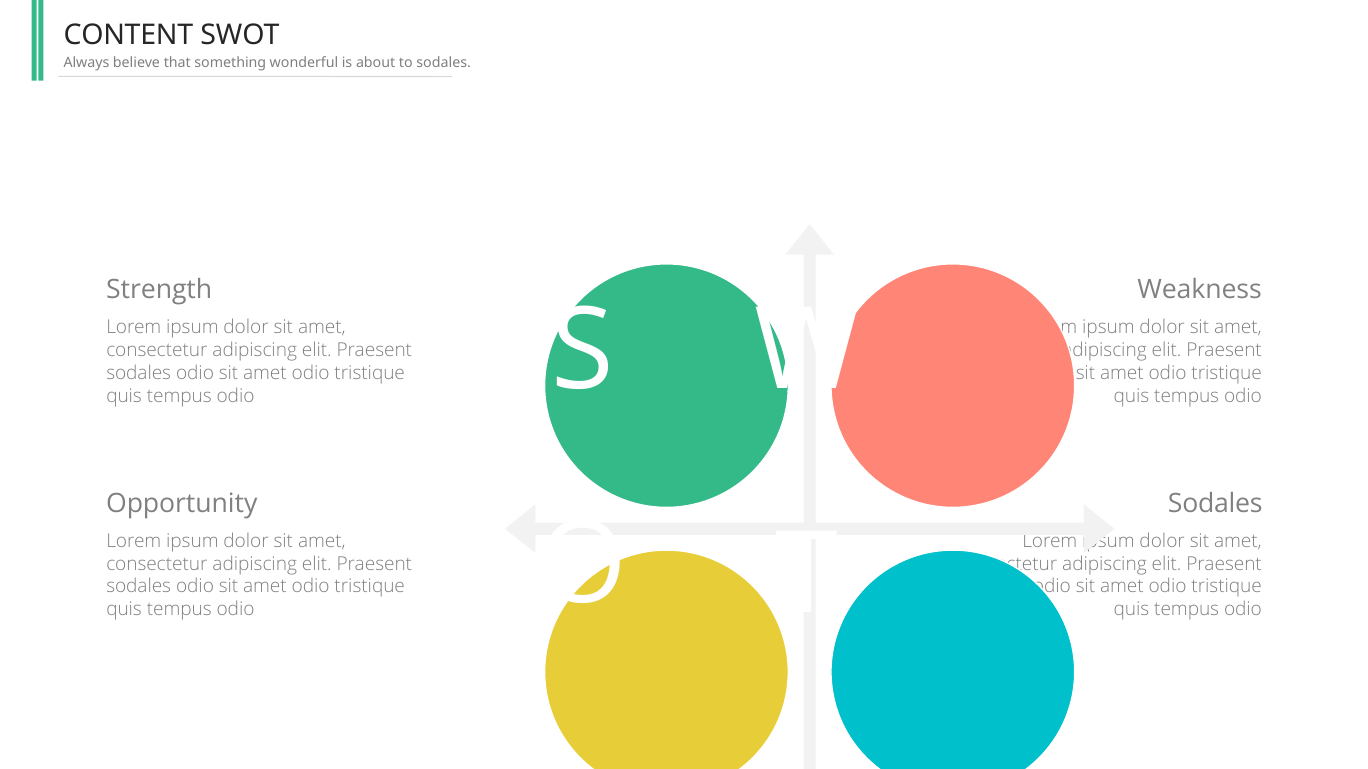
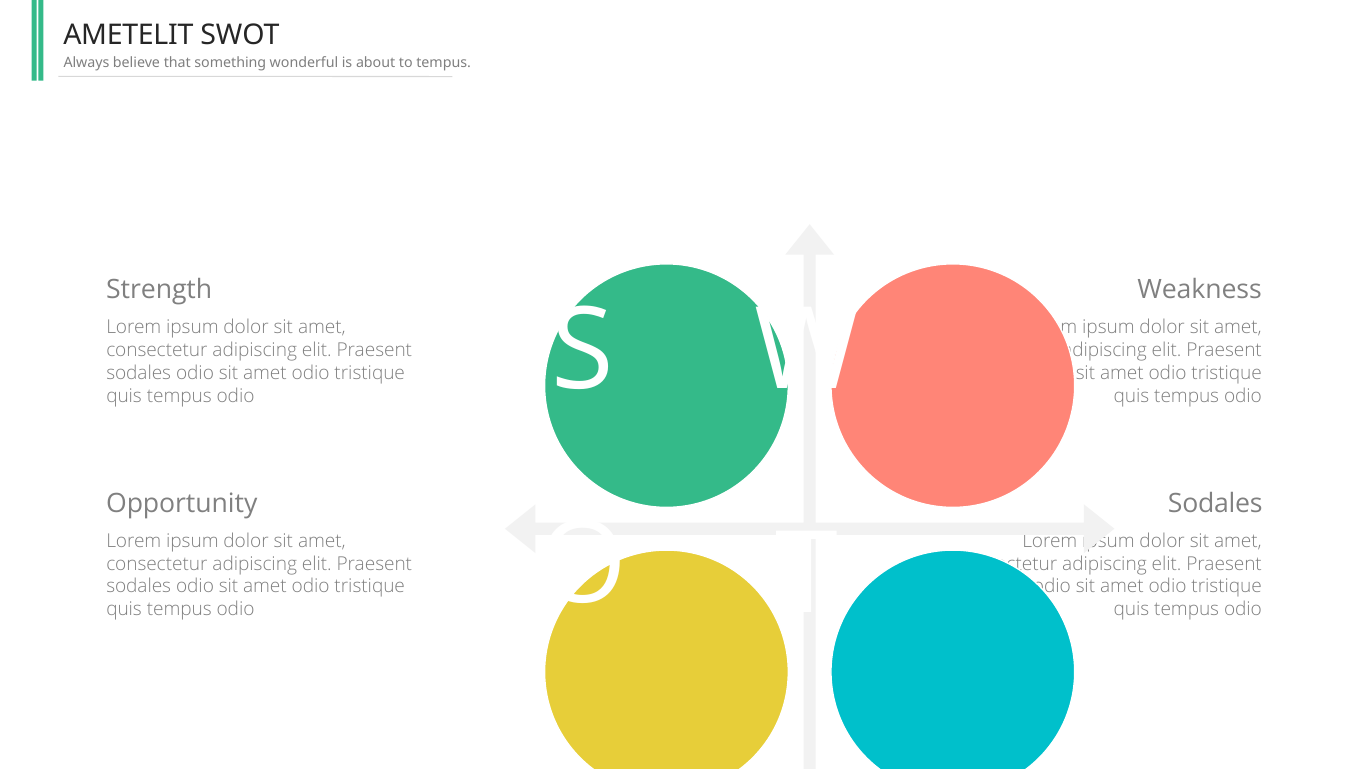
CONTENT: CONTENT -> AMETELIT
to sodales: sodales -> tempus
